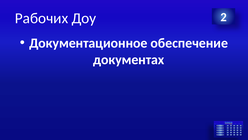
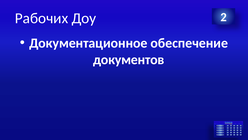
документах: документах -> документов
